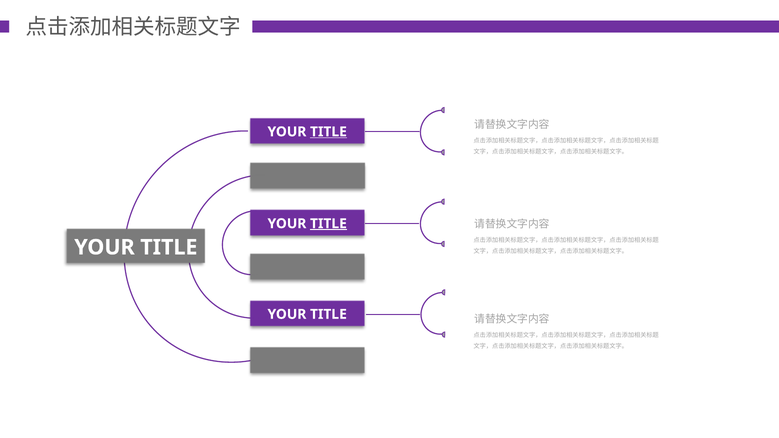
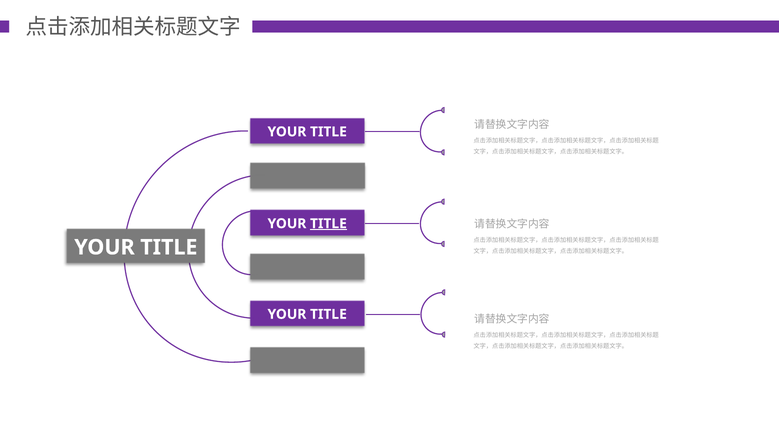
TITLE at (328, 132) underline: present -> none
